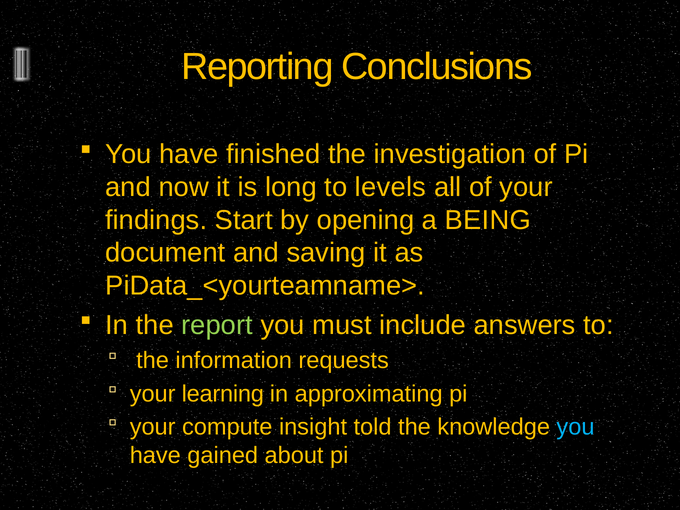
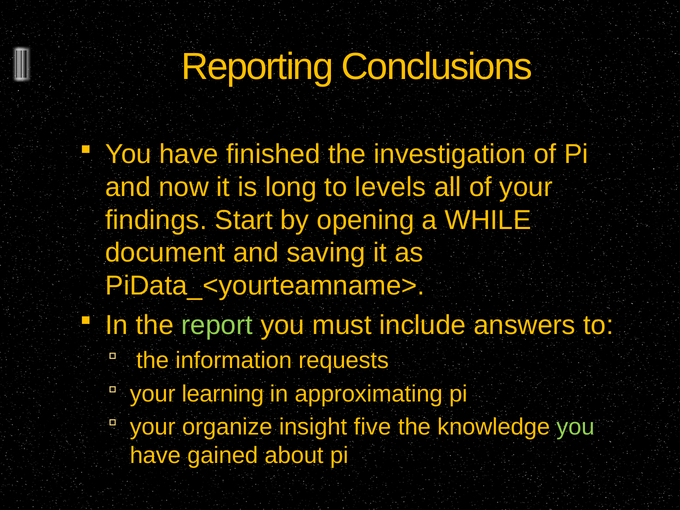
BEING: BEING -> WHILE
compute: compute -> organize
told: told -> five
you at (576, 427) colour: light blue -> light green
